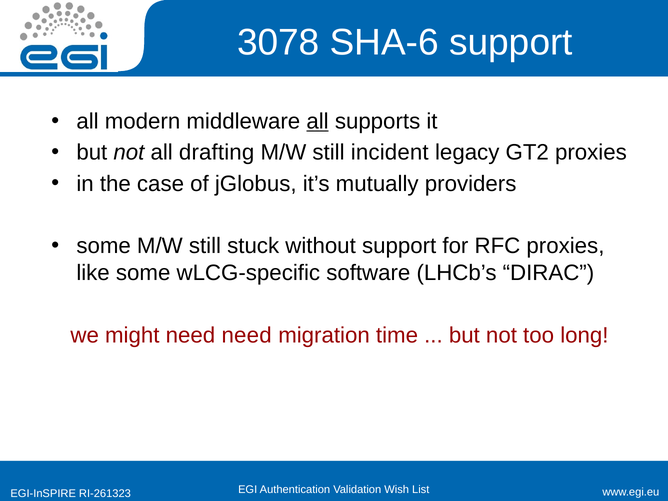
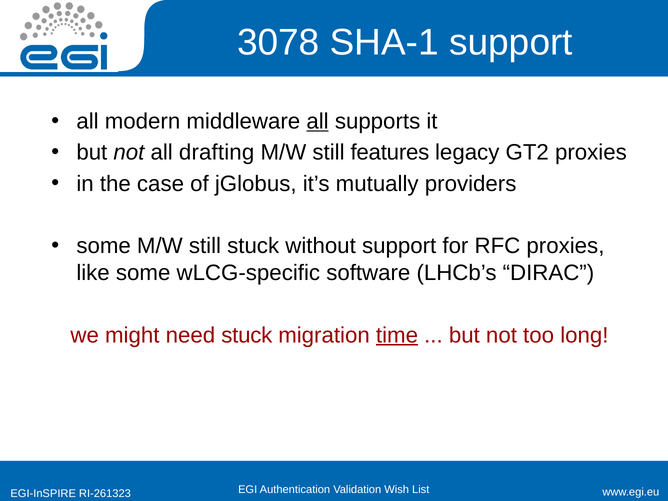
SHA-6: SHA-6 -> SHA-1
incident: incident -> features
need need: need -> stuck
time underline: none -> present
